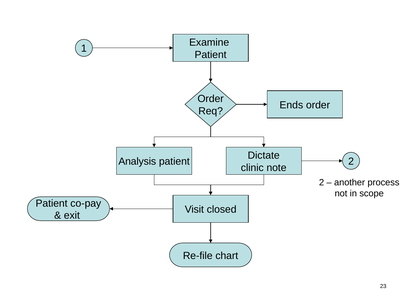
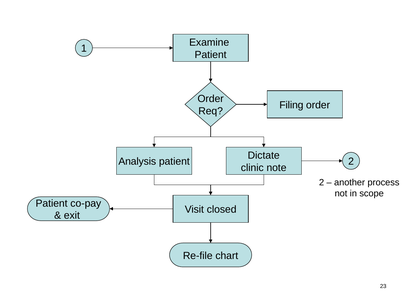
Ends: Ends -> Filing
